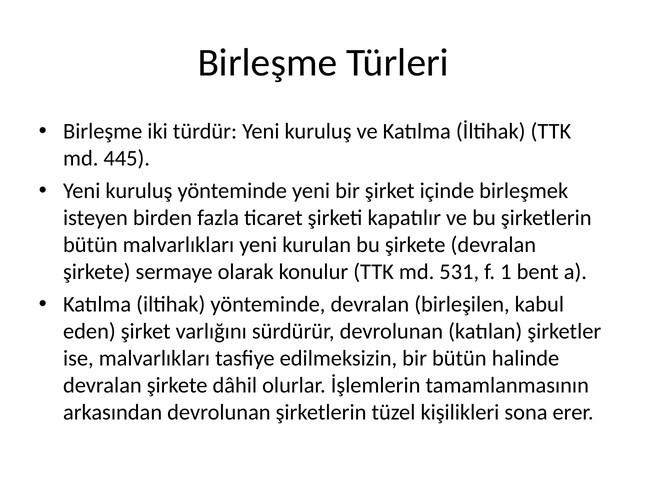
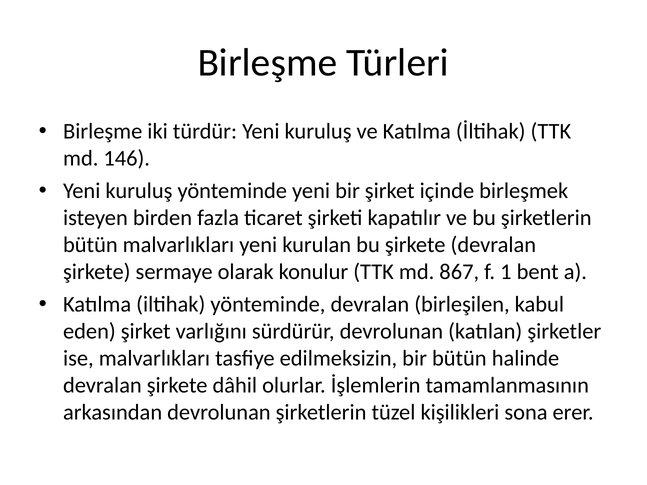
445: 445 -> 146
531: 531 -> 867
